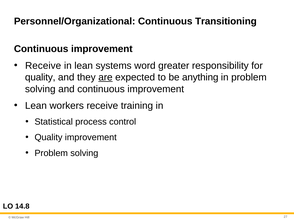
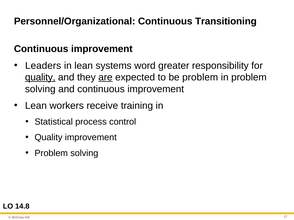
Receive at (43, 66): Receive -> Leaders
quality at (40, 78) underline: none -> present
be anything: anything -> problem
